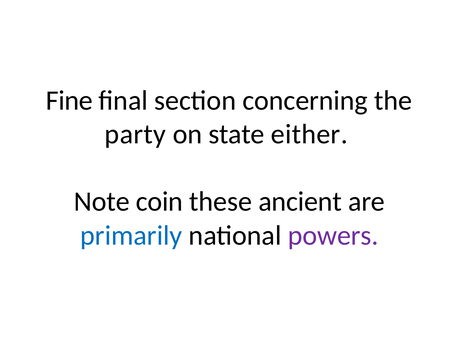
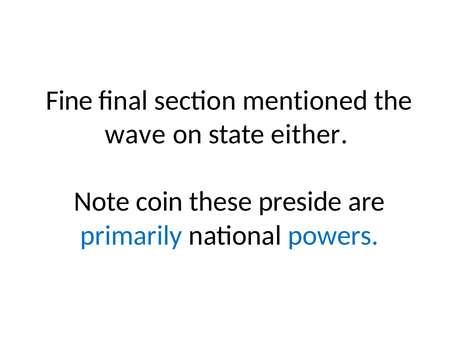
concerning: concerning -> mentioned
party: party -> wave
ancient: ancient -> preside
powers colour: purple -> blue
